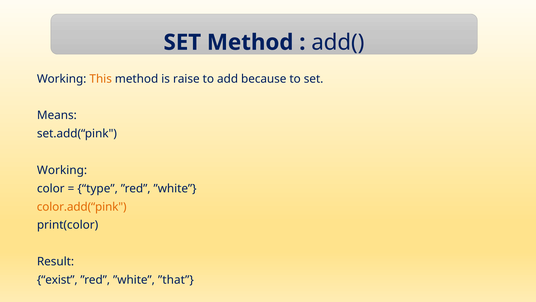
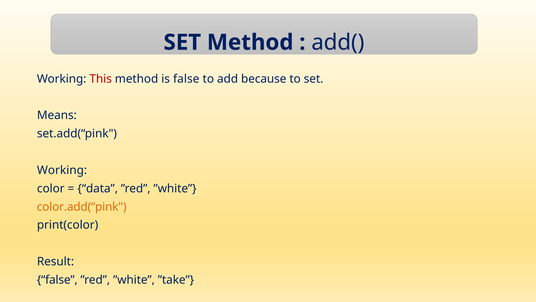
This colour: orange -> red
is raise: raise -> false
type: type -> data
exist at (57, 279): exist -> false
”that: ”that -> ”take
